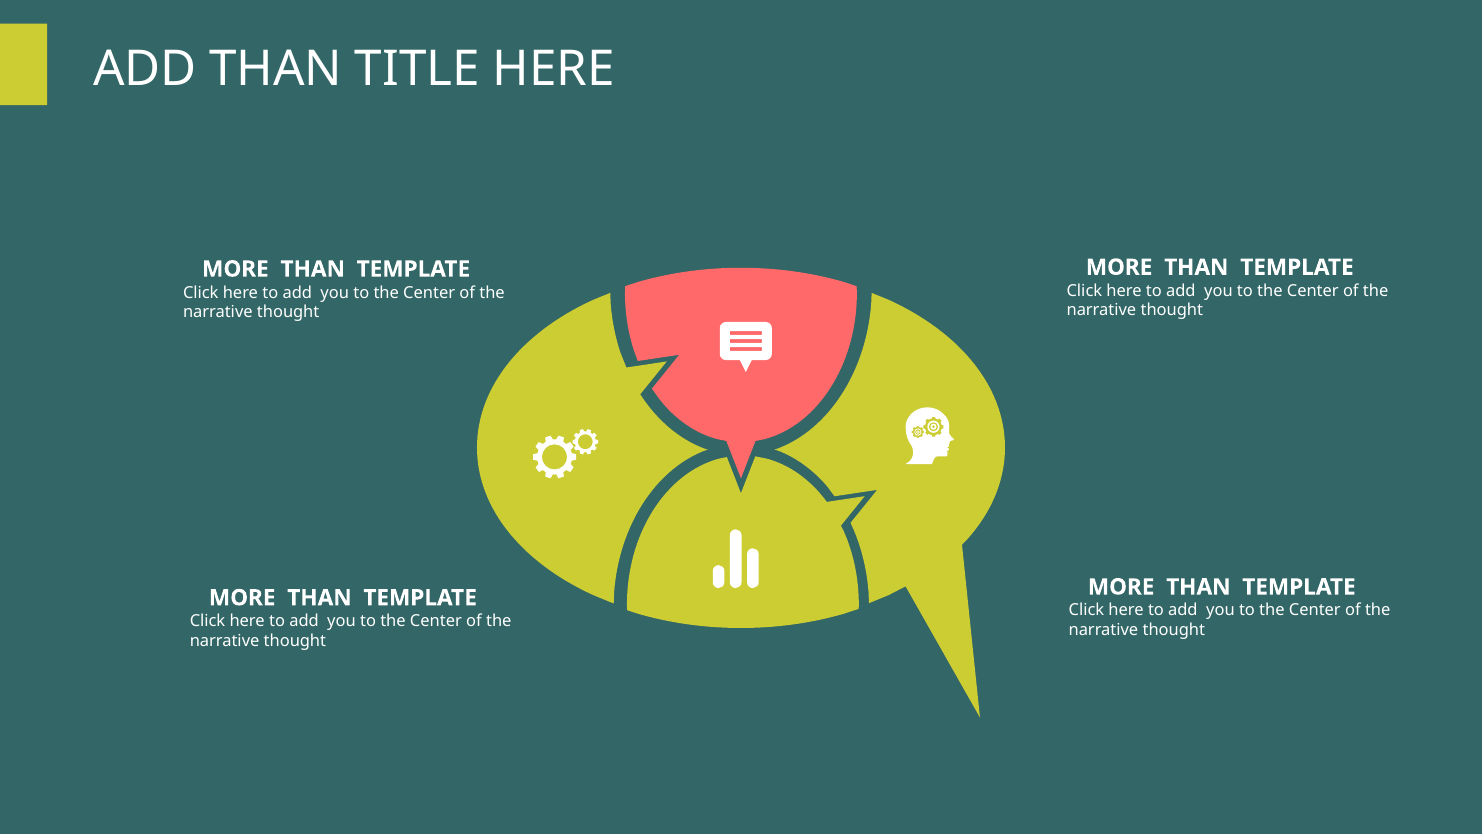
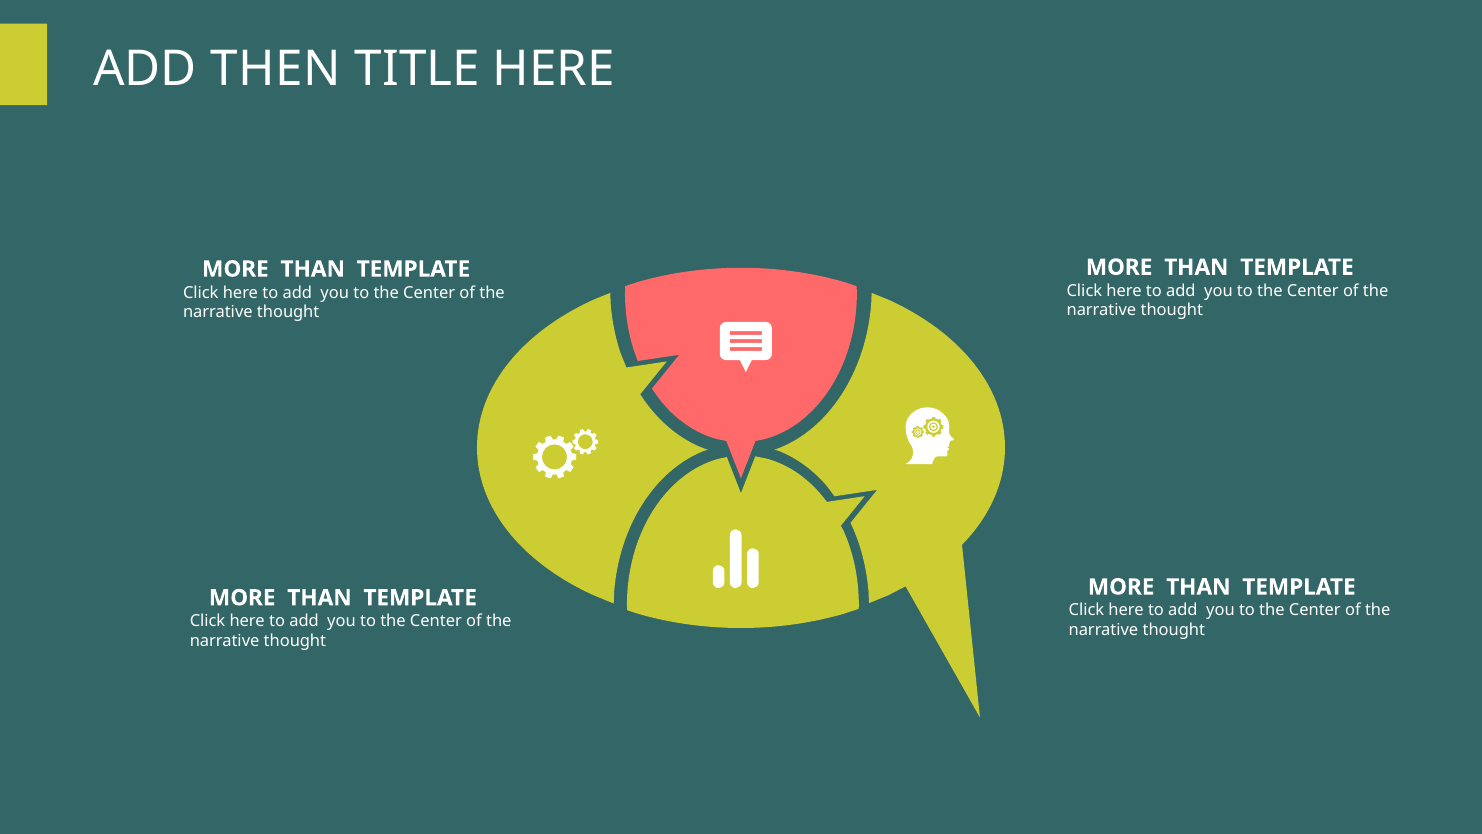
ADD THAN: THAN -> THEN
